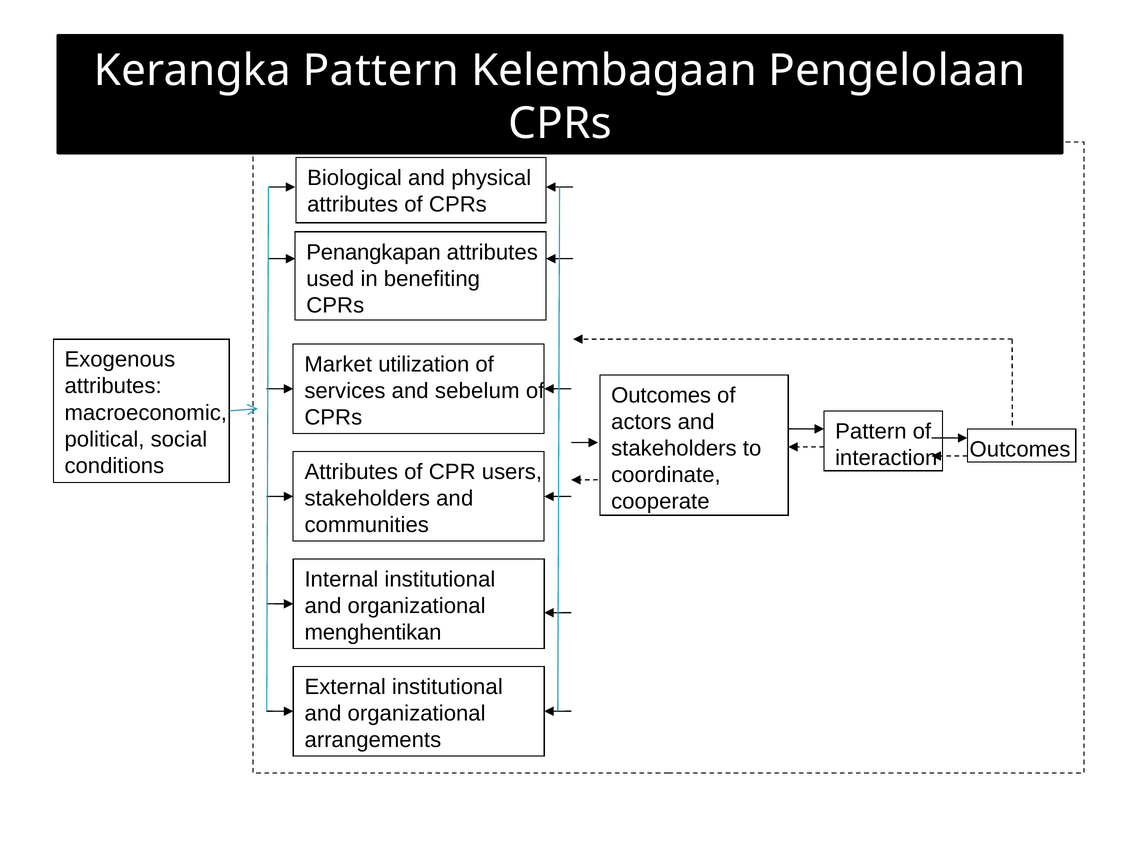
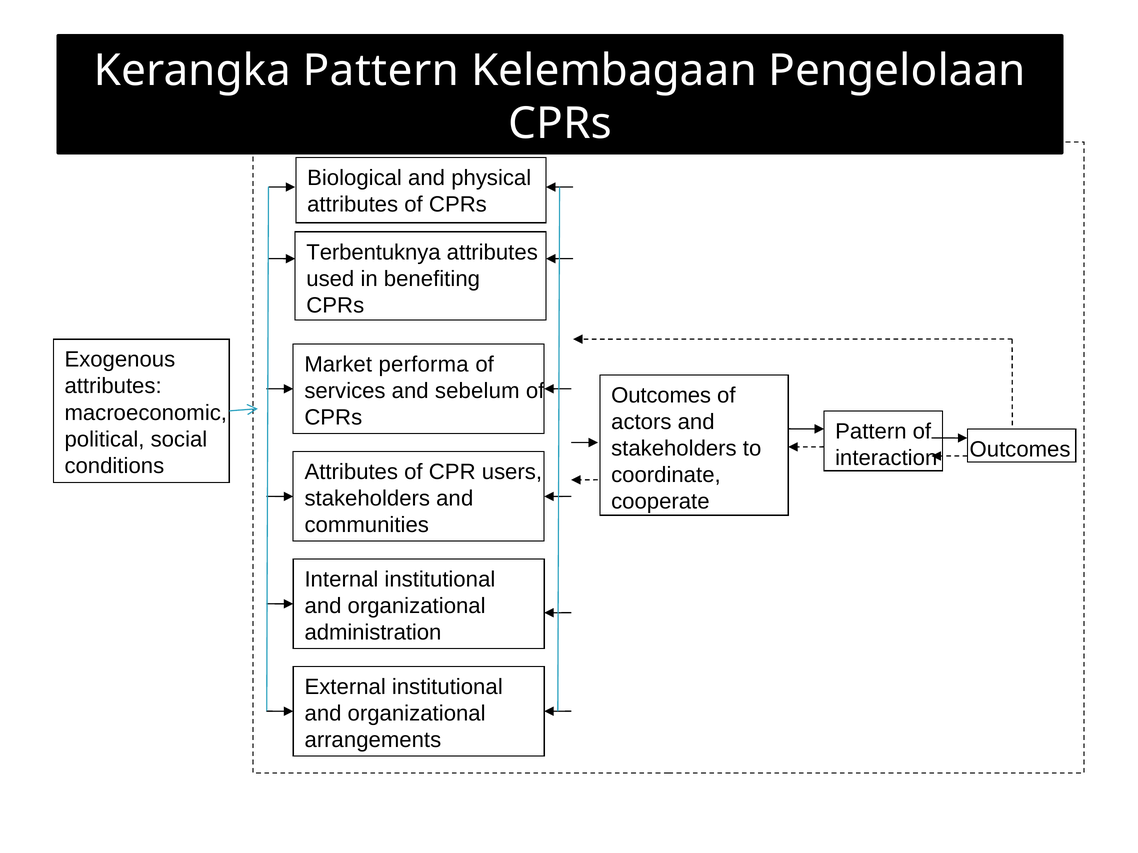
Penangkapan: Penangkapan -> Terbentuknya
utilization: utilization -> performa
menghentikan: menghentikan -> administration
